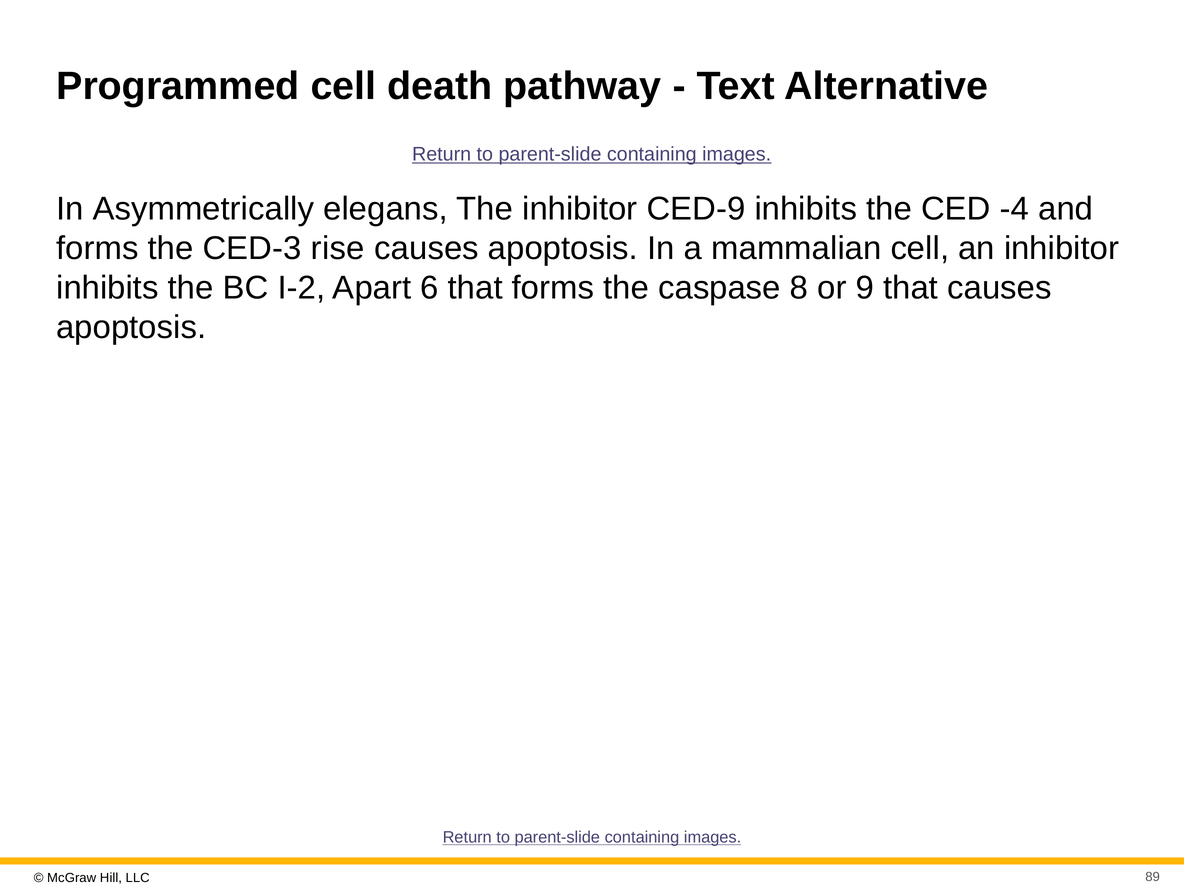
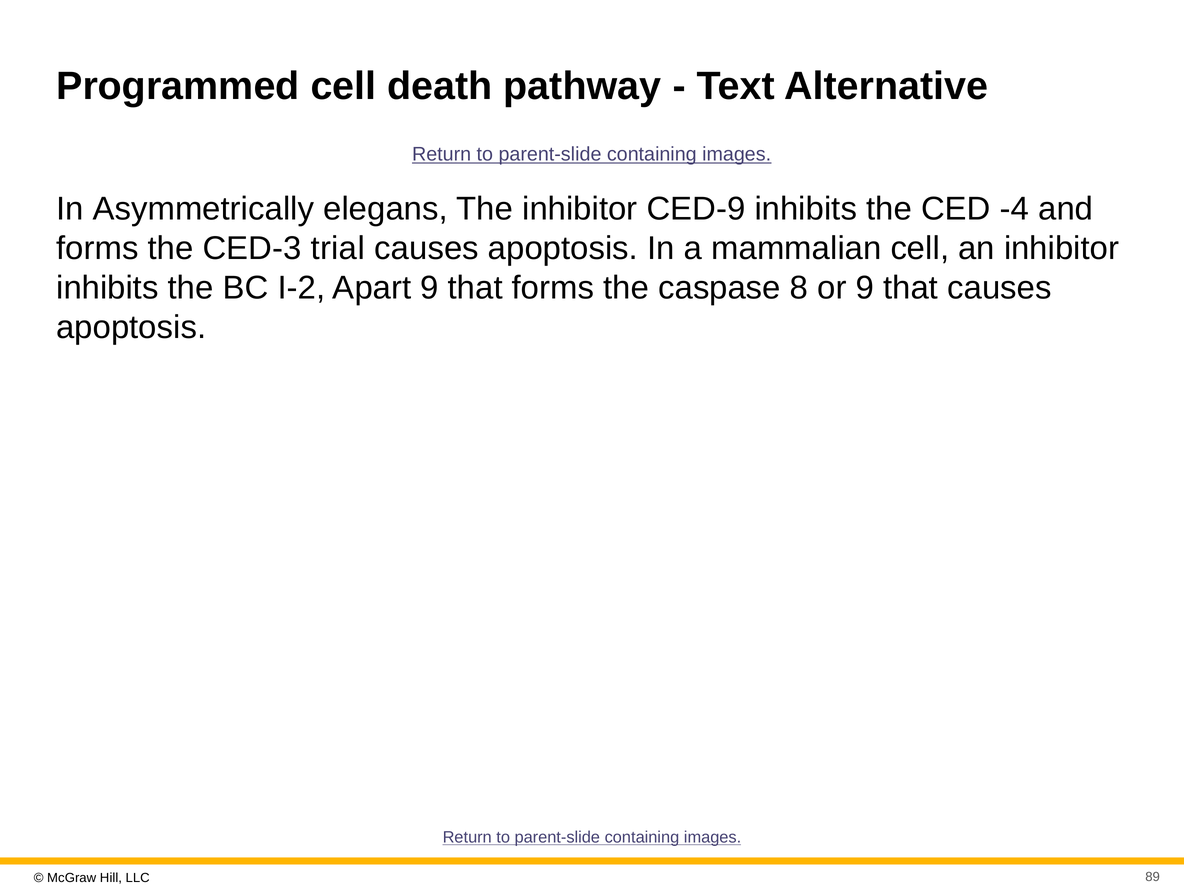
rise: rise -> trial
Apart 6: 6 -> 9
